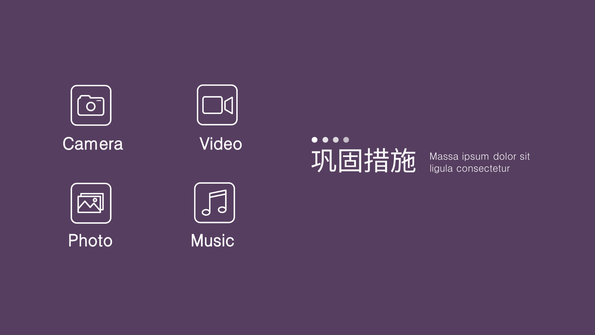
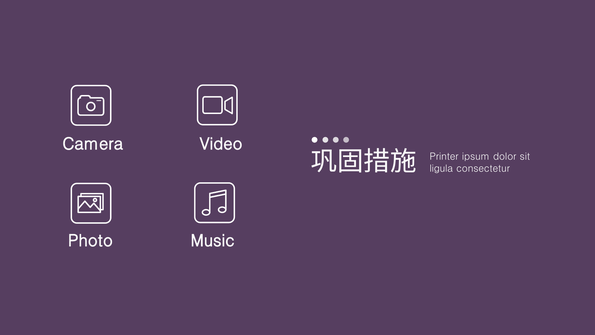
Massa: Massa -> Printer
